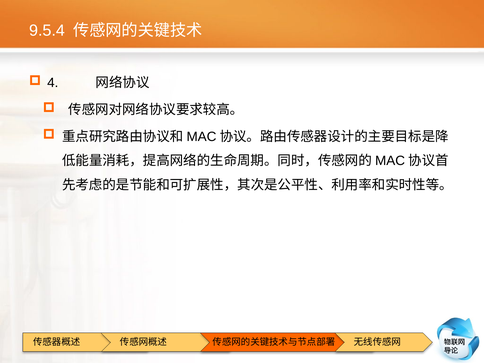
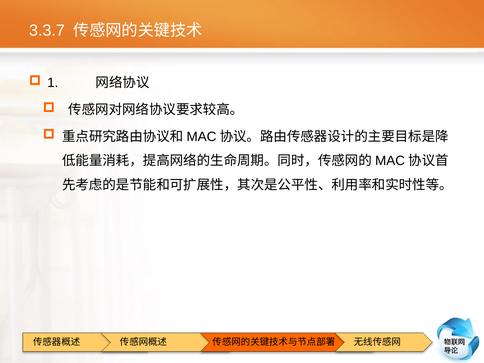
9.5.4: 9.5.4 -> 3.3.7
4: 4 -> 1
